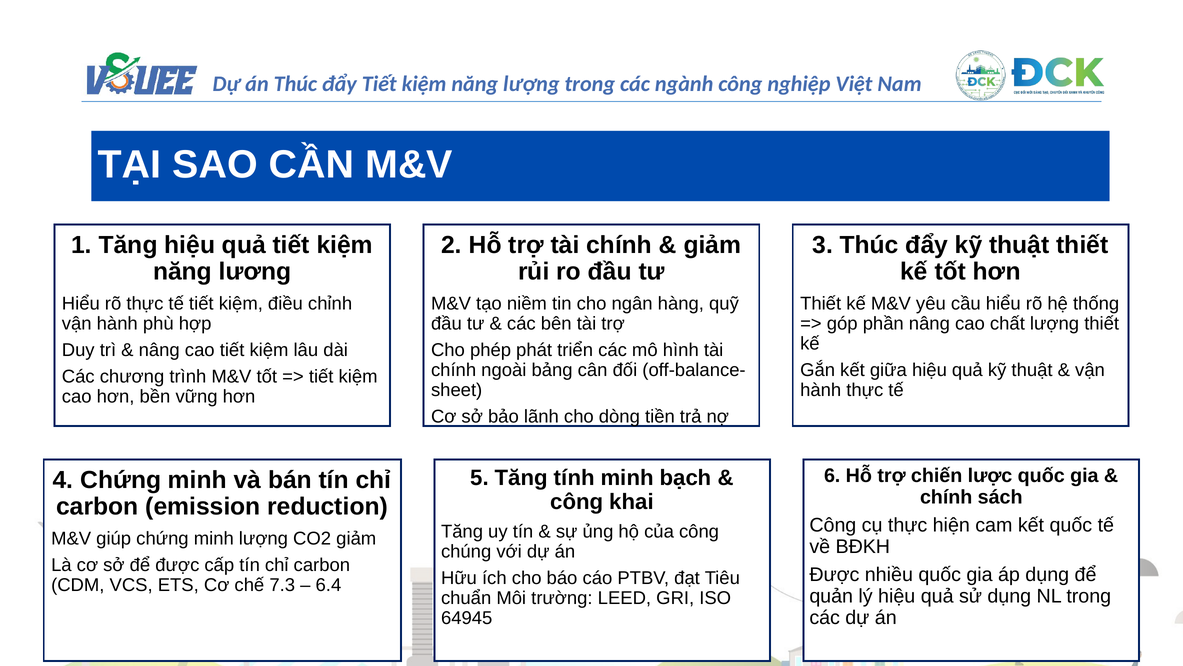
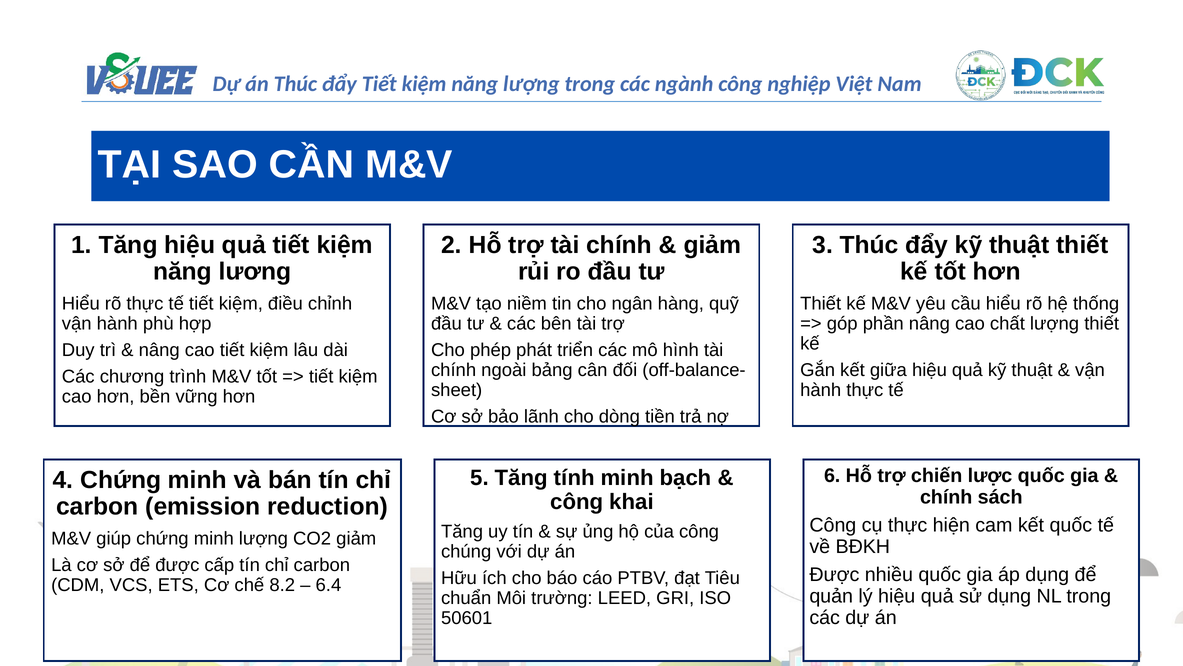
7.3: 7.3 -> 8.2
64945: 64945 -> 50601
